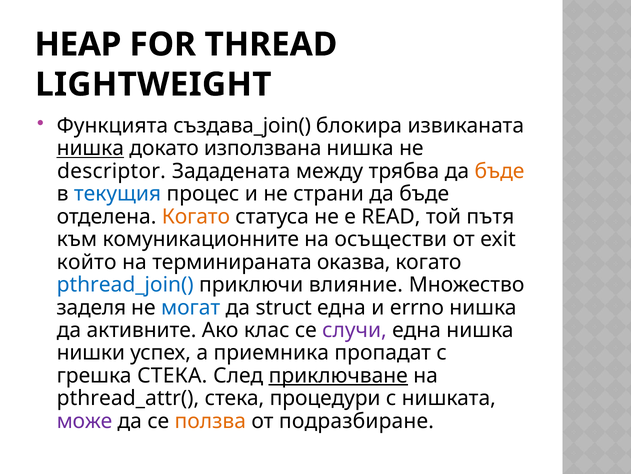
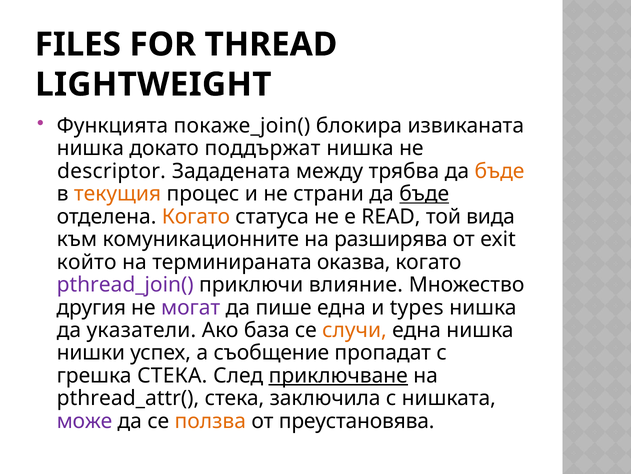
HEAP: HEAP -> FILES
създава_join(: създава_join( -> покаже_join(
нишка at (90, 148) underline: present -> none
използвана: използвана -> поддържат
текущия colour: blue -> orange
бъде at (424, 194) underline: none -> present
пътя: пътя -> вида
осъществи: осъществи -> разширява
pthread_join( colour: blue -> purple
заделя: заделя -> другия
могат colour: blue -> purple
struct: struct -> пише
errno: errno -> types
активните: активните -> указатели
клас: клас -> база
случи colour: purple -> orange
приемника: приемника -> съобщение
процедури: процедури -> заключила
подразбиране: подразбиране -> преустановява
